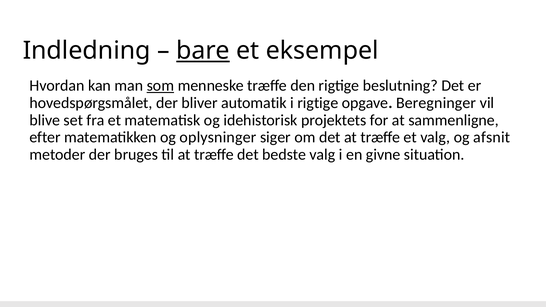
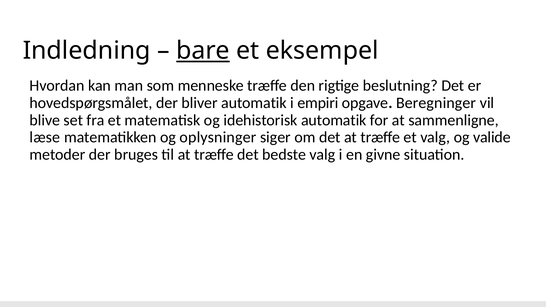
som underline: present -> none
i rigtige: rigtige -> empiri
idehistorisk projektets: projektets -> automatik
efter: efter -> læse
afsnit: afsnit -> valide
